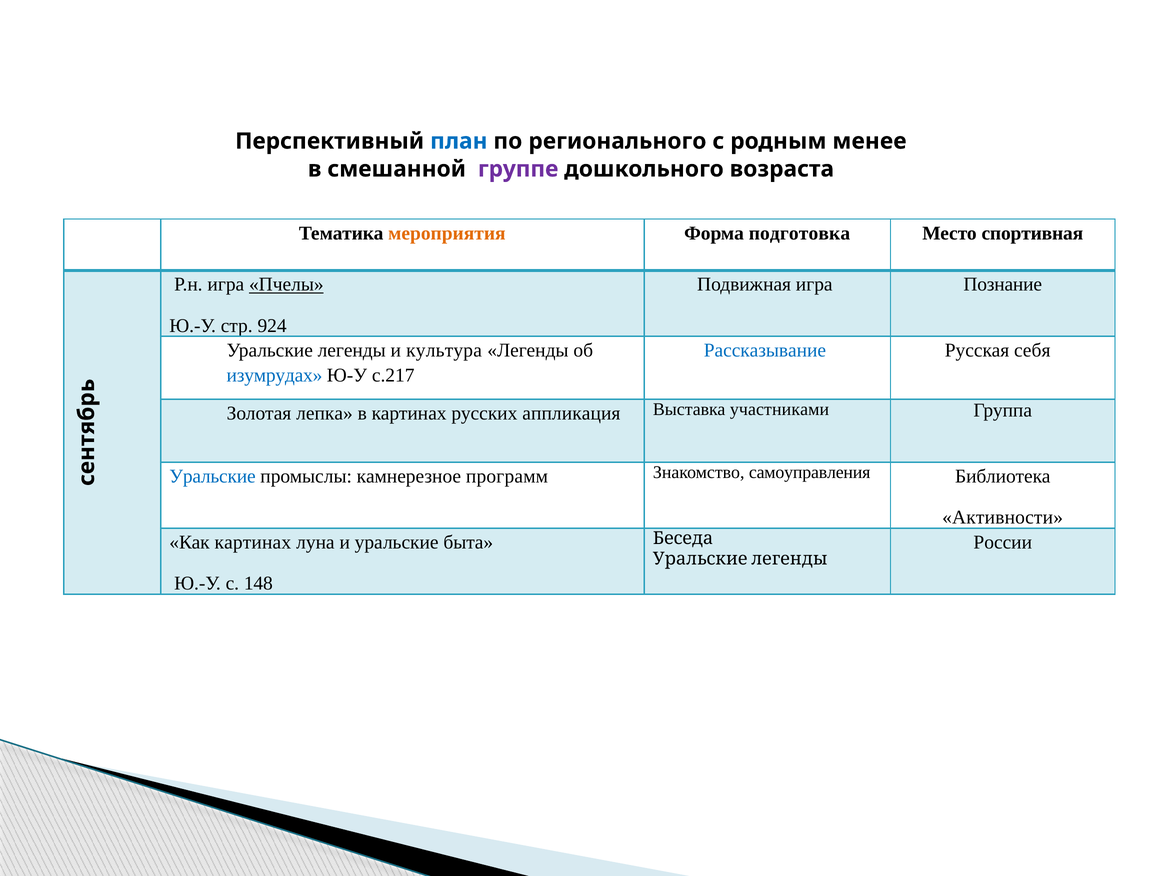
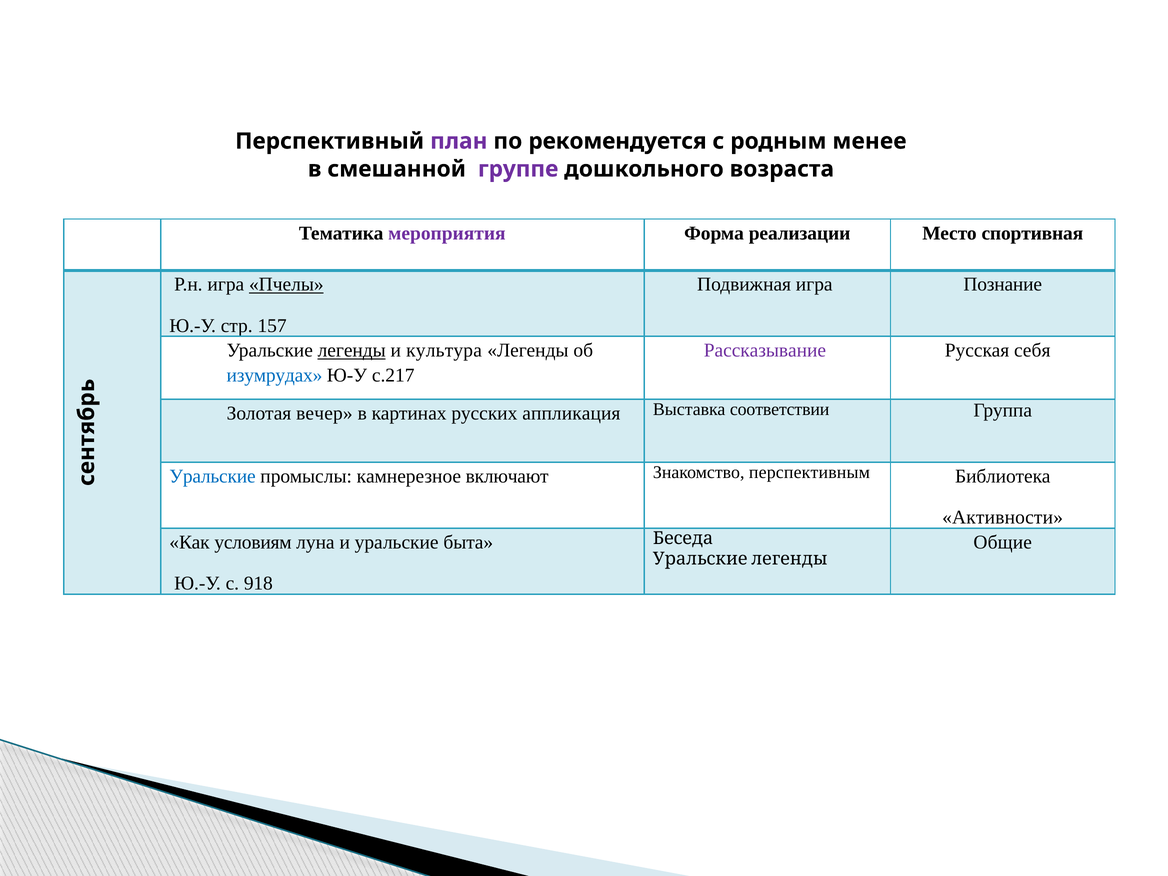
план colour: blue -> purple
регионального: регионального -> рекомендуется
мероприятия colour: orange -> purple
подготовка: подготовка -> реализации
924: 924 -> 157
легенды at (352, 351) underline: none -> present
Рассказывание colour: blue -> purple
лепка: лепка -> вечер
участниками: участниками -> соответствии
программ: программ -> включают
самоуправления: самоуправления -> перспективным
Как картинах: картинах -> условиям
России: России -> Общие
148: 148 -> 918
